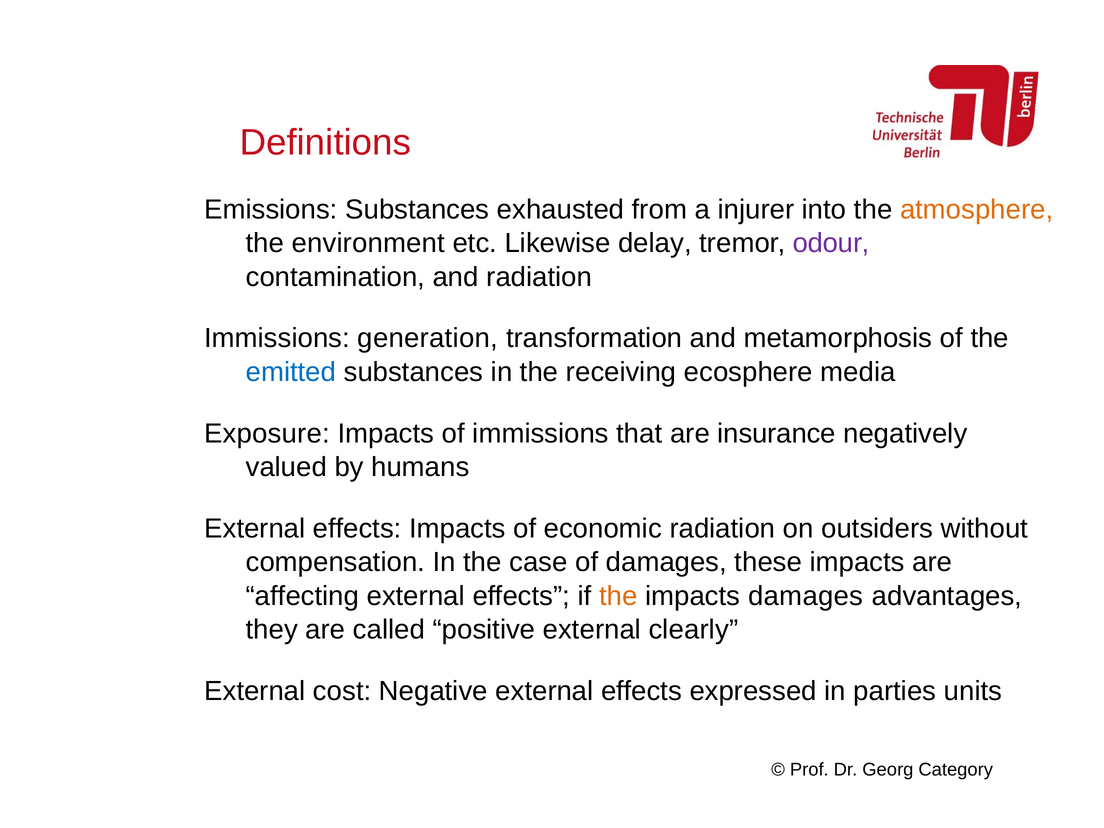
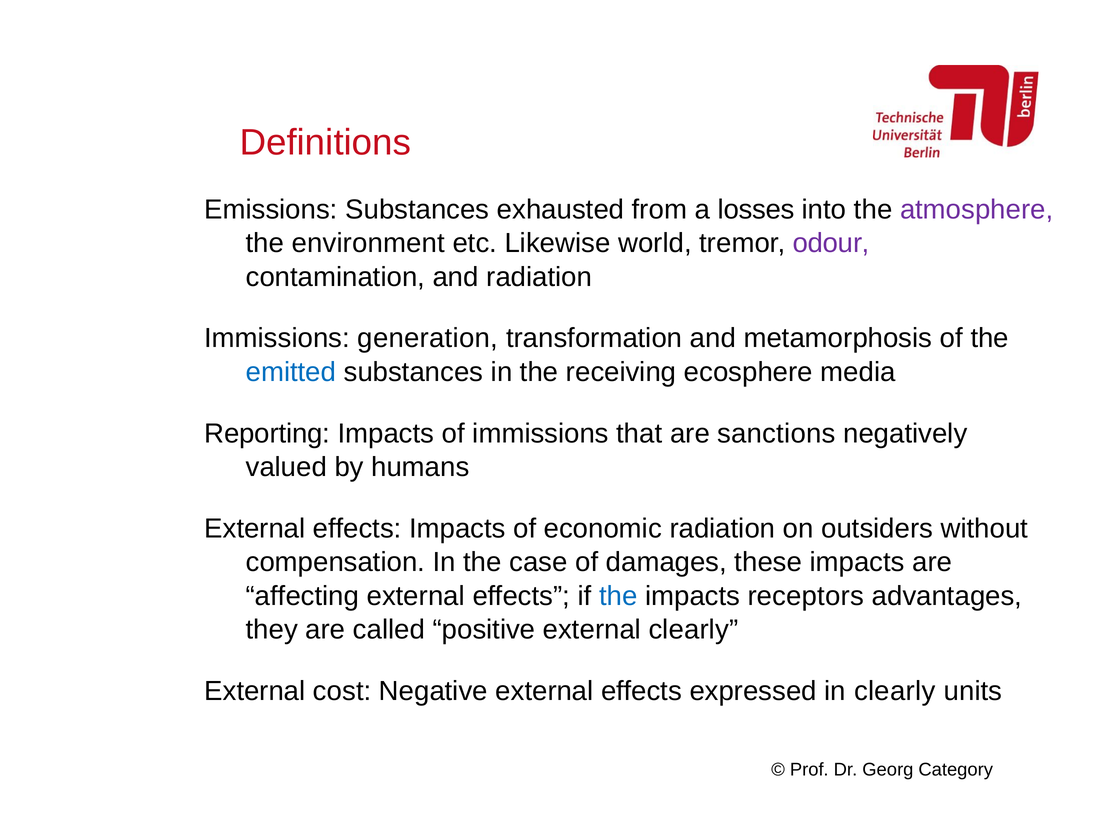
injurer: injurer -> losses
atmosphere colour: orange -> purple
delay: delay -> world
Exposure: Exposure -> Reporting
insurance: insurance -> sanctions
the at (618, 596) colour: orange -> blue
impacts damages: damages -> receptors
in parties: parties -> clearly
